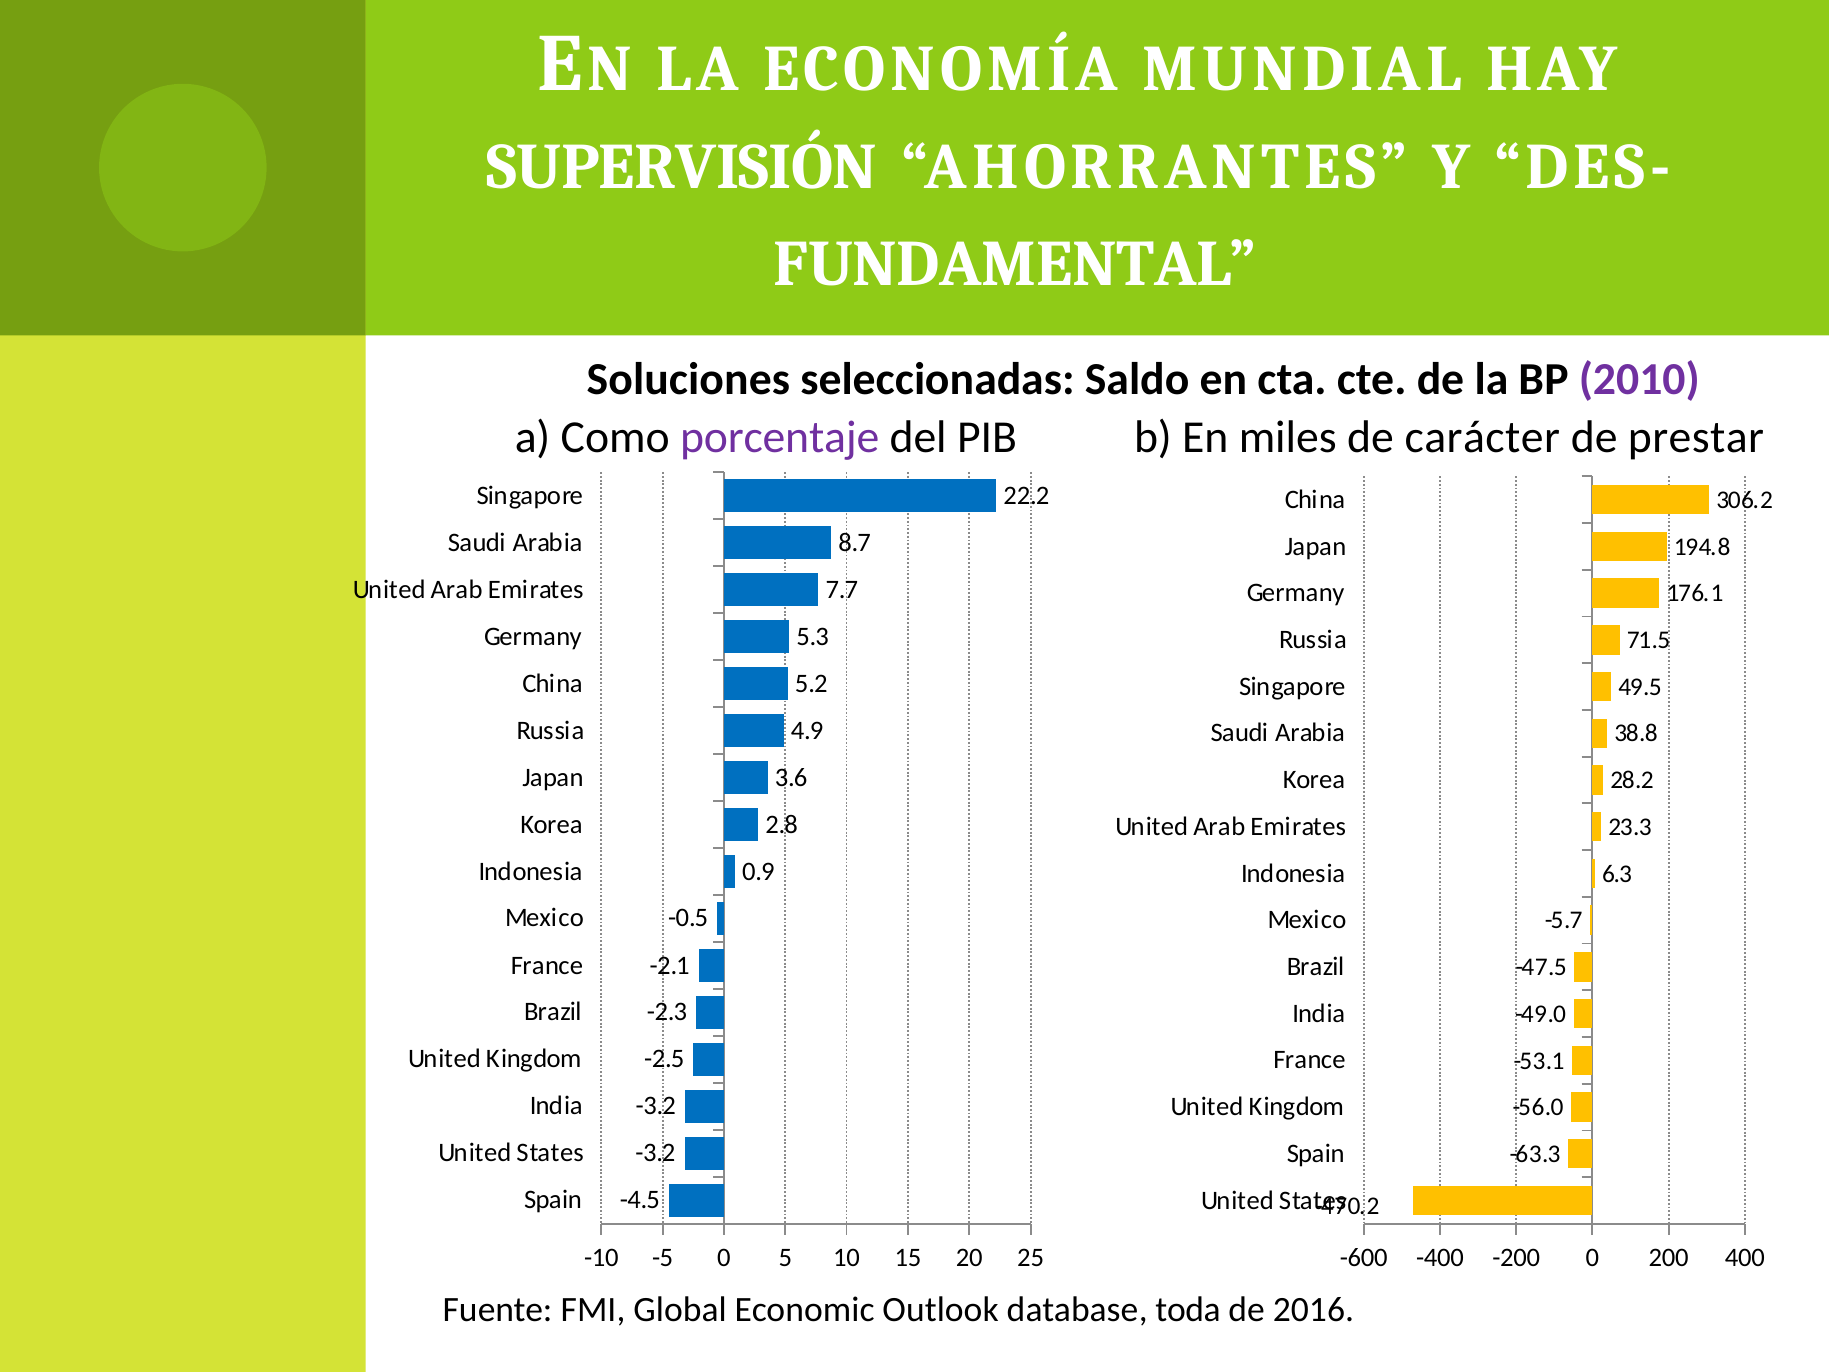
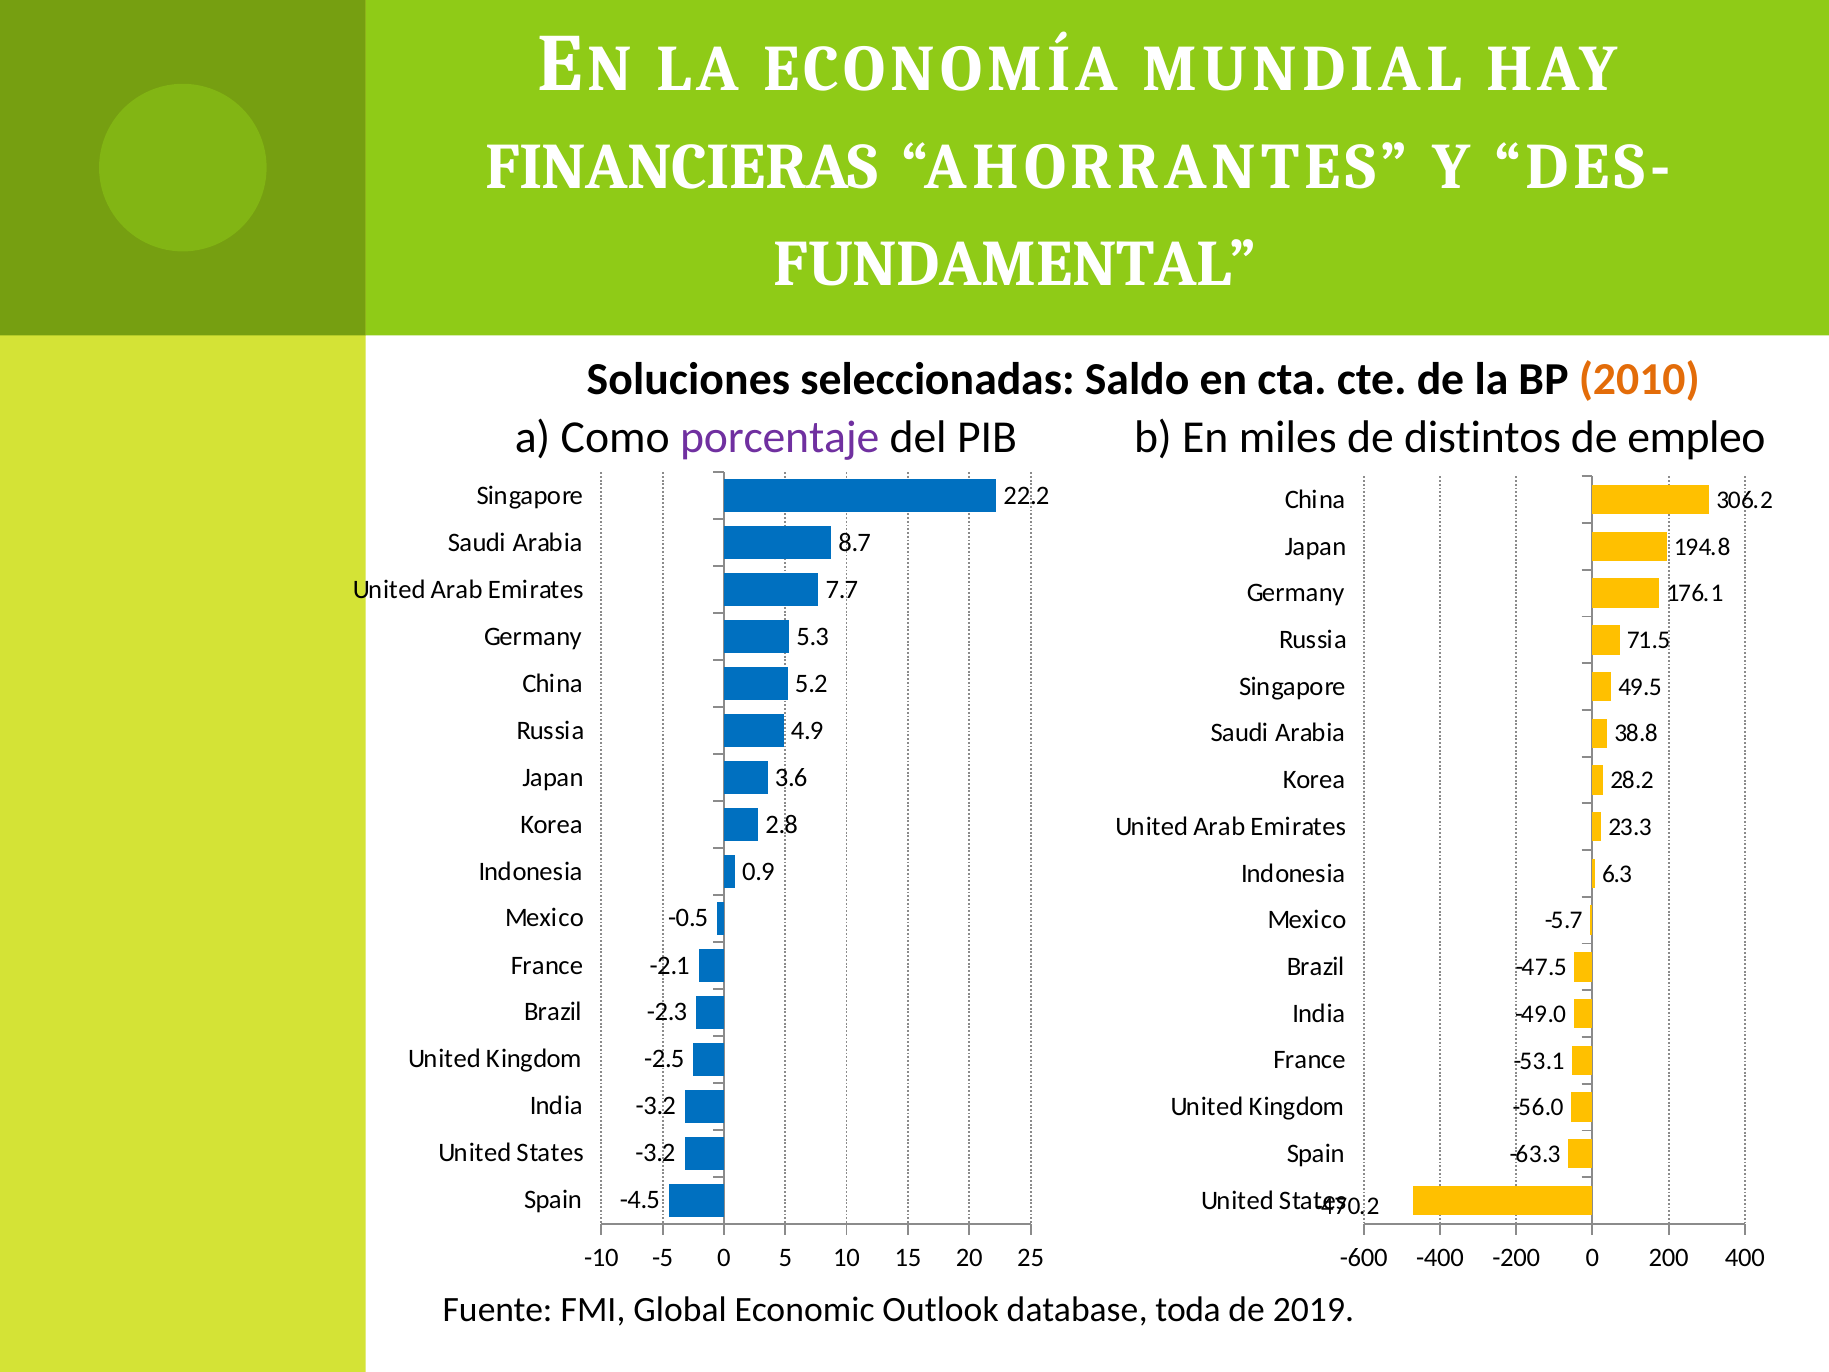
SUPERVISIÓN: SUPERVISIÓN -> FINANCIERAS
2010 colour: purple -> orange
carácter: carácter -> distintos
prestar: prestar -> empleo
2016: 2016 -> 2019
